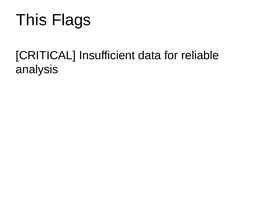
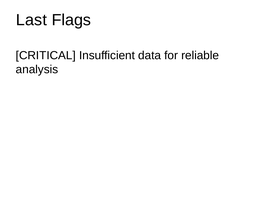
This: This -> Last
